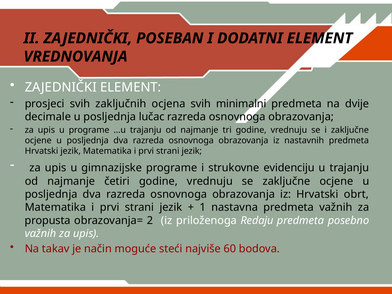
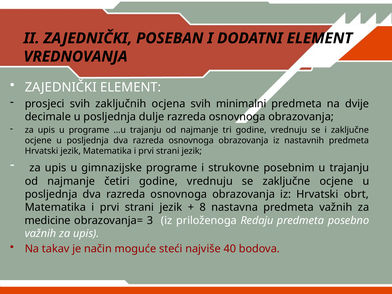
lučac: lučac -> dulje
evidenciju: evidenciju -> posebnim
1: 1 -> 8
propusta: propusta -> medicine
2: 2 -> 3
60: 60 -> 40
